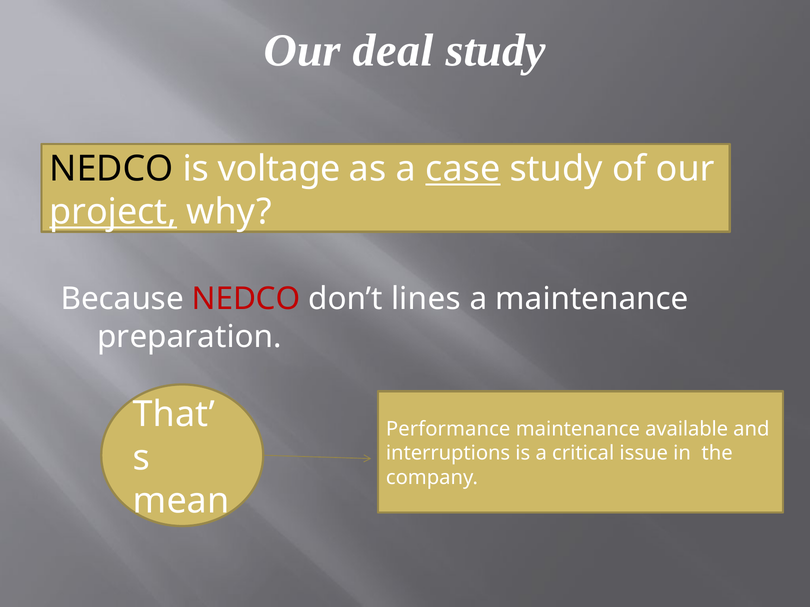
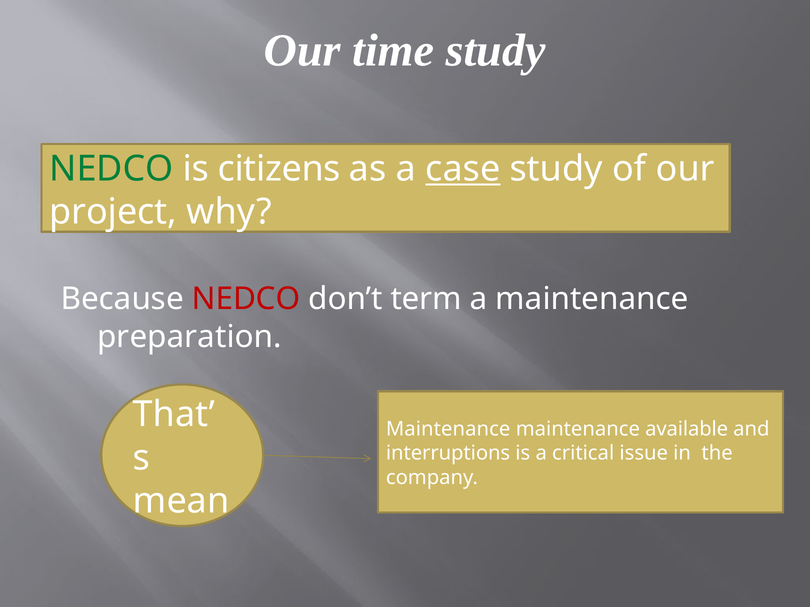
deal: deal -> time
NEDCO at (111, 169) colour: black -> green
voltage: voltage -> citizens
project underline: present -> none
lines: lines -> term
Performance at (448, 429): Performance -> Maintenance
